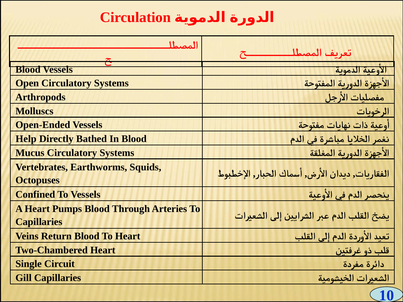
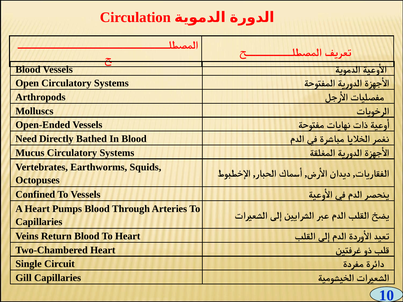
Help: Help -> Need
